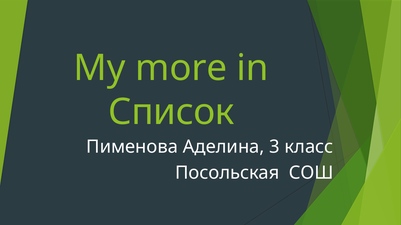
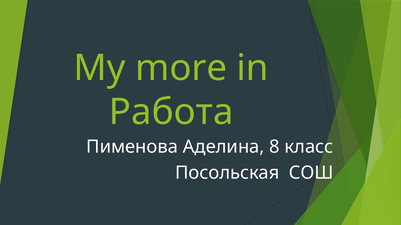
Список: Список -> Работа
3: 3 -> 8
